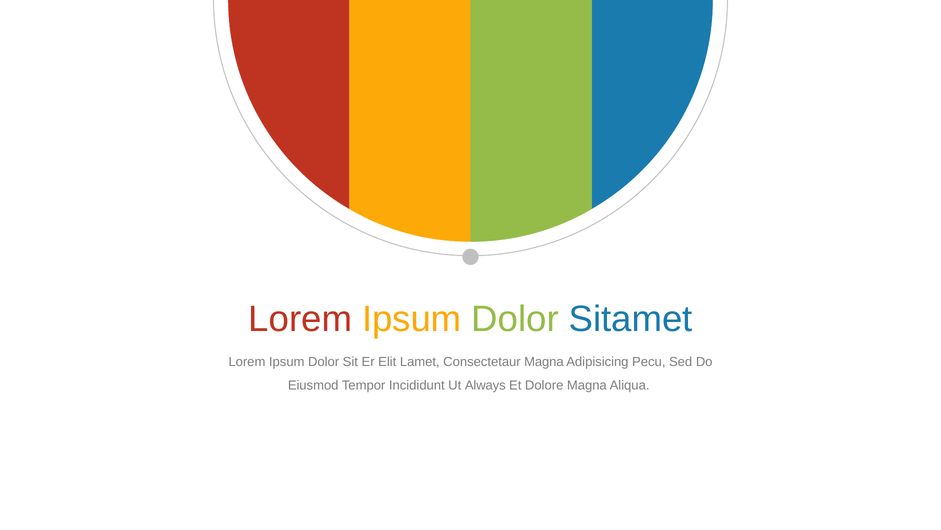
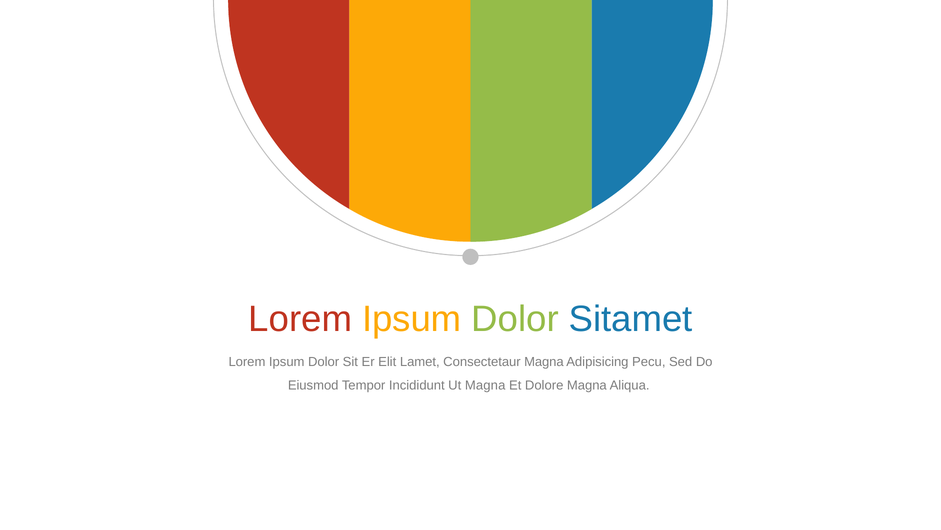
Ut Always: Always -> Magna
